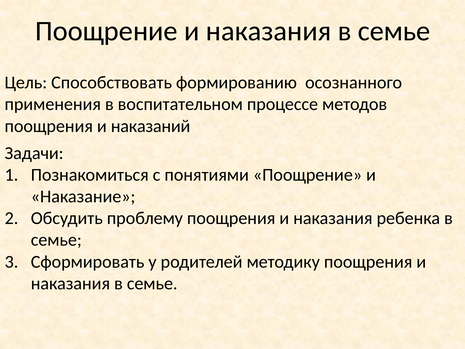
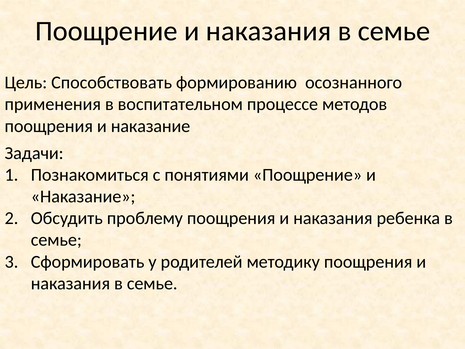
поощрения и наказаний: наказаний -> наказание
